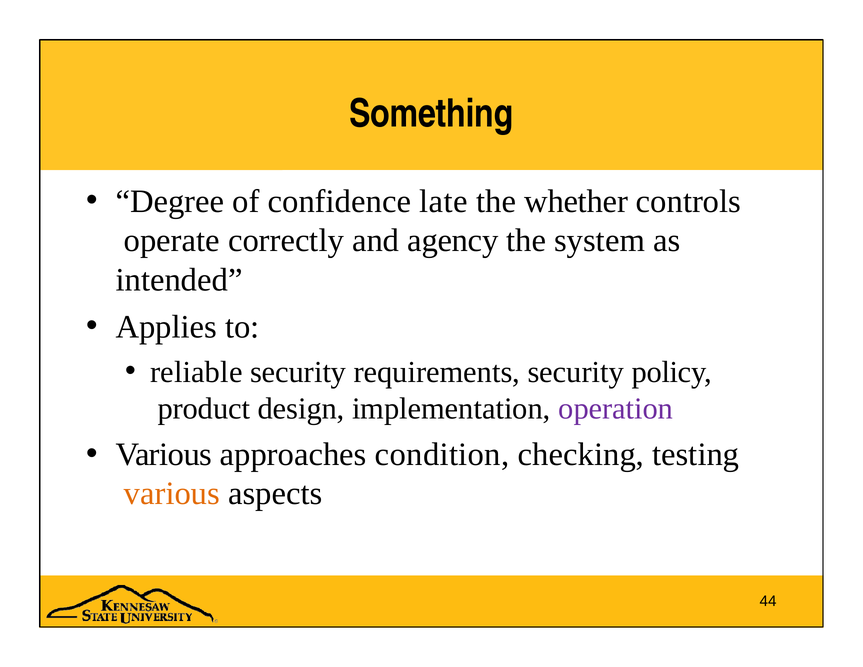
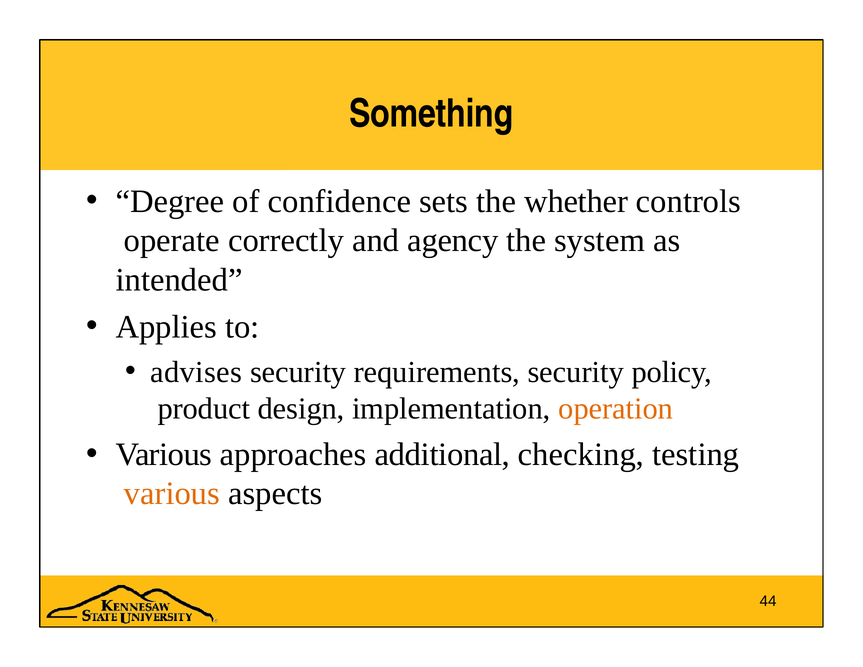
late: late -> sets
reliable: reliable -> advises
operation colour: purple -> orange
condition: condition -> additional
